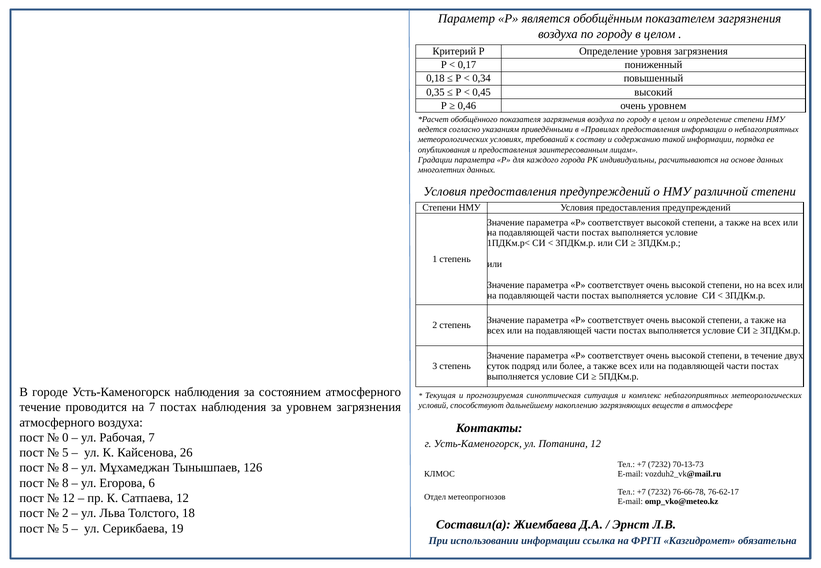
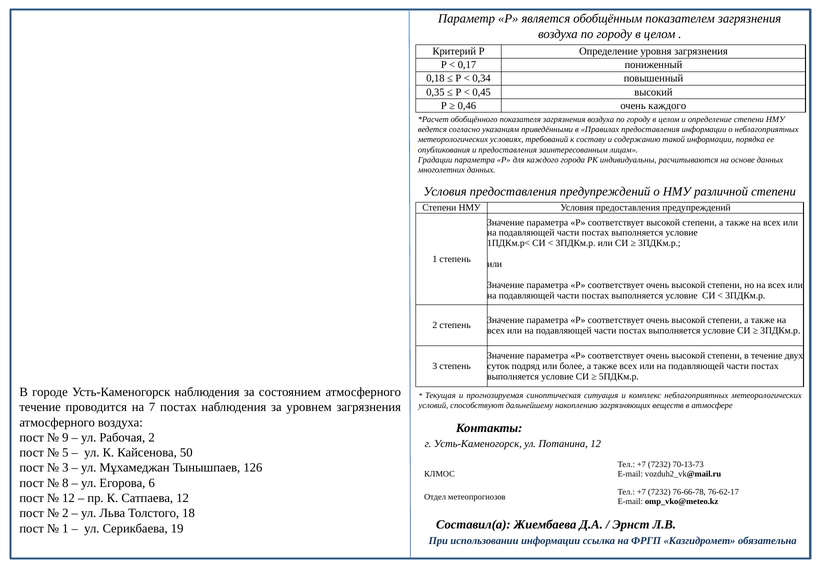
очень уровнем: уровнем -> каждого
0: 0 -> 9
Рабочая 7: 7 -> 2
26: 26 -> 50
8 at (65, 468): 8 -> 3
5 at (65, 529): 5 -> 1
